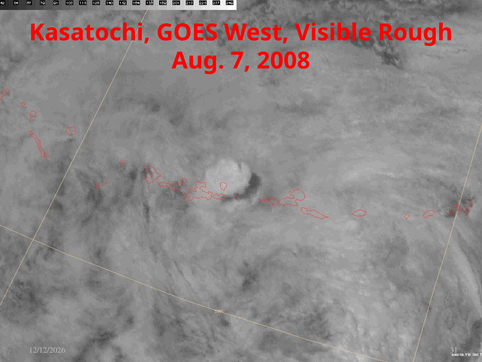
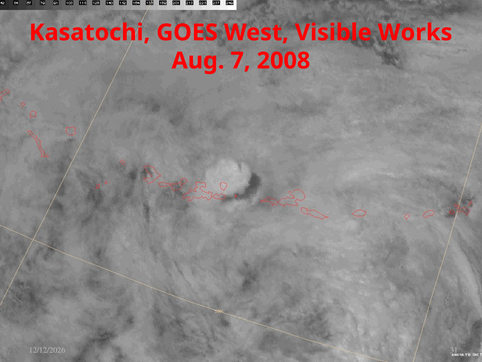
Rough: Rough -> Works
